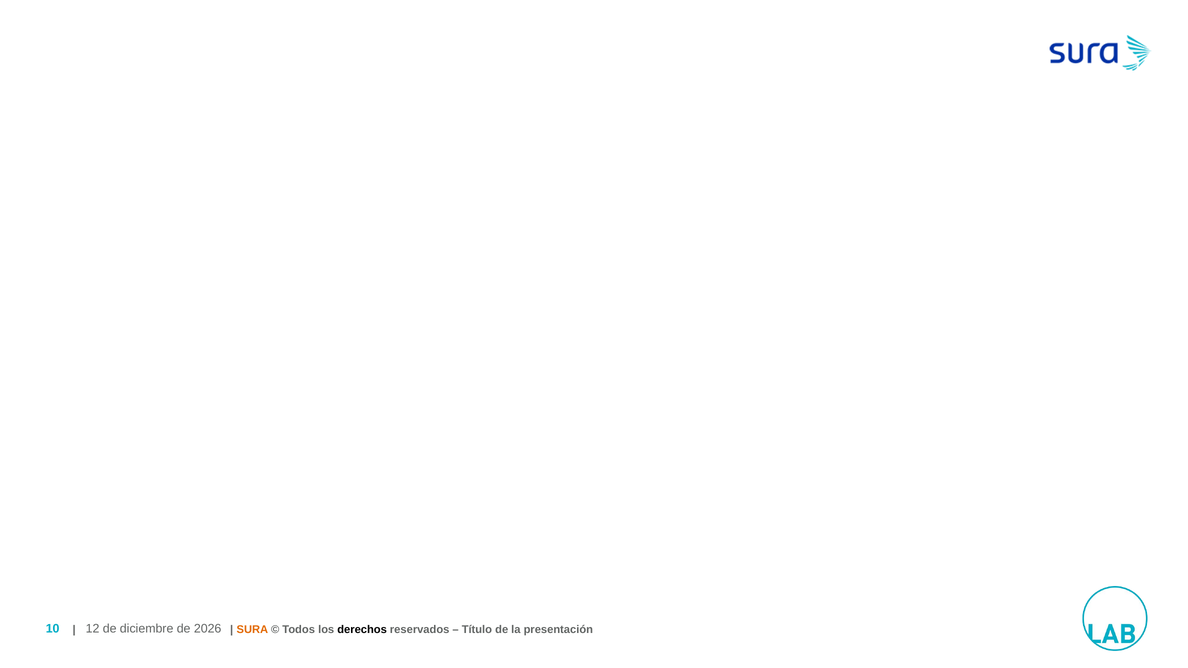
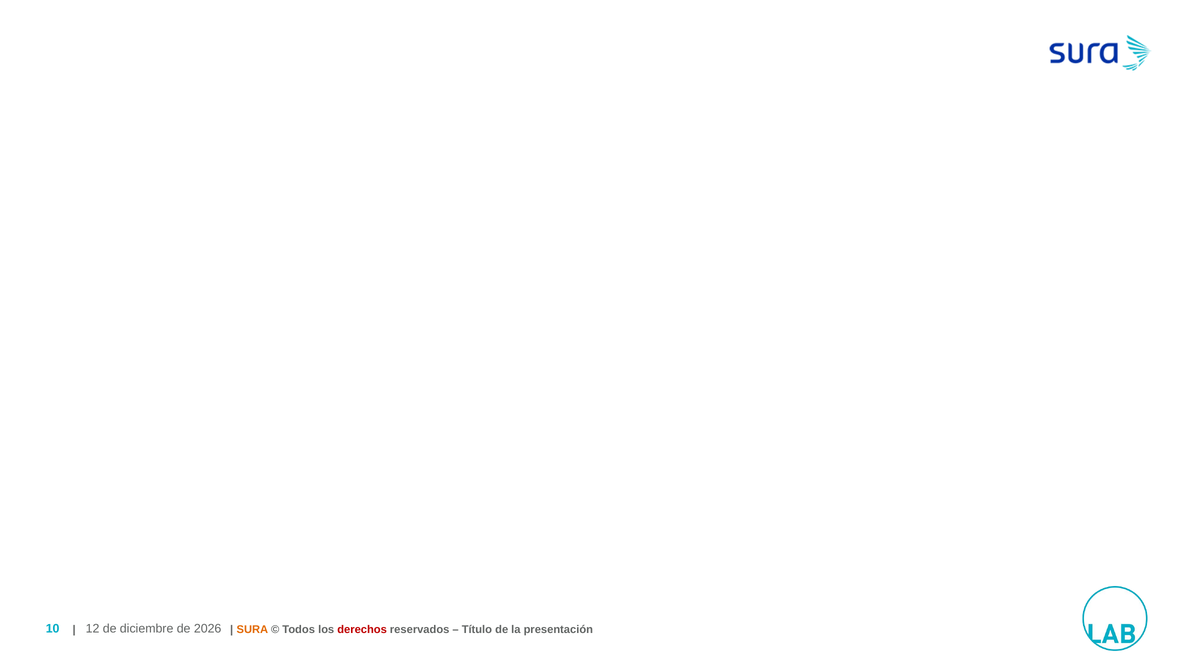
derechos colour: black -> red
